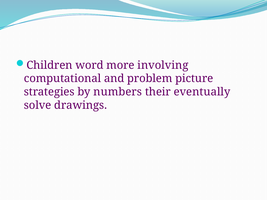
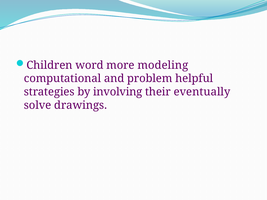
involving: involving -> modeling
picture: picture -> helpful
numbers: numbers -> involving
